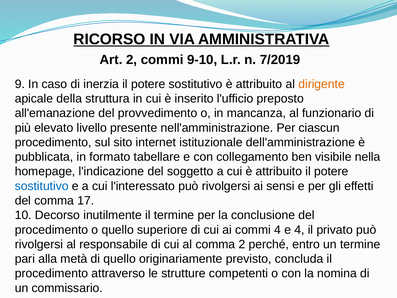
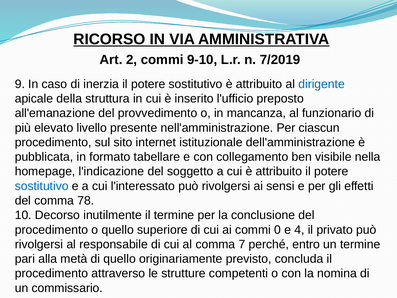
dirigente colour: orange -> blue
17: 17 -> 78
commi 4: 4 -> 0
comma 2: 2 -> 7
